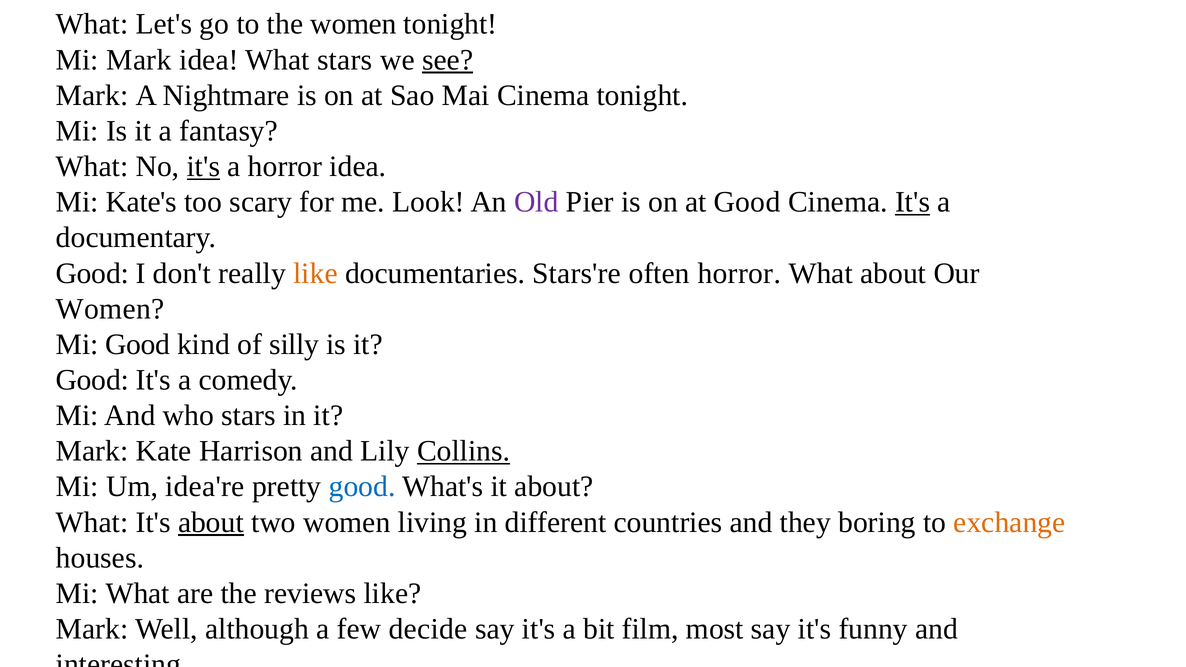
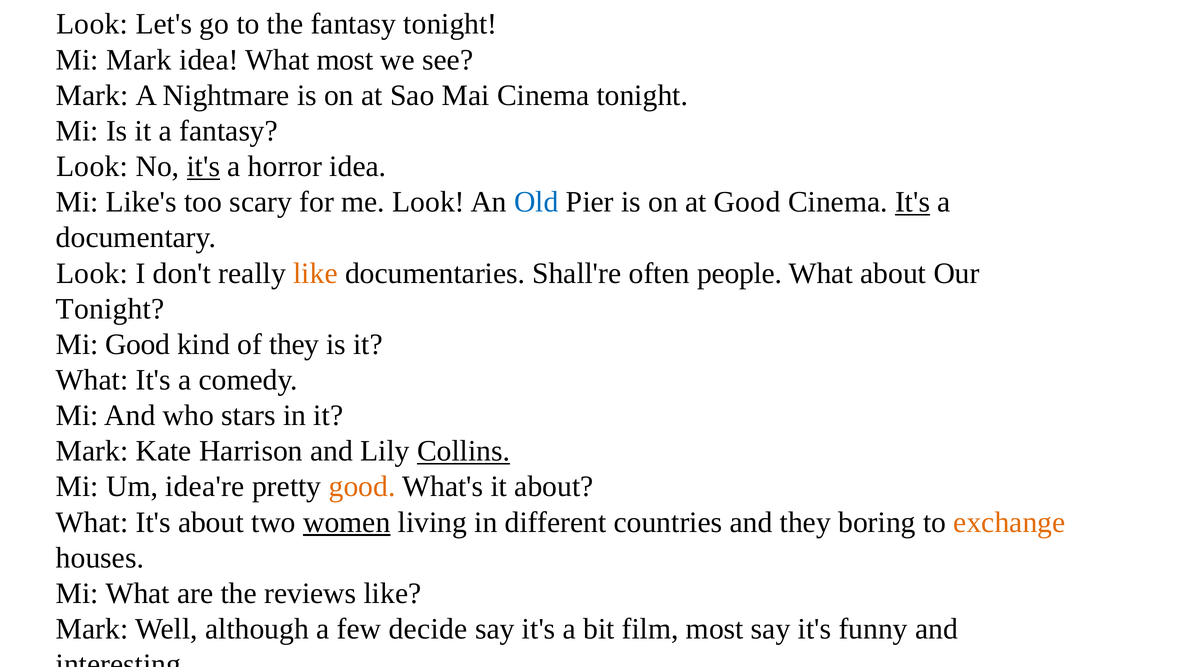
What at (92, 24): What -> Look
the women: women -> fantasy
What stars: stars -> most
see underline: present -> none
What at (92, 167): What -> Look
Kate's: Kate's -> Like's
Old colour: purple -> blue
Good at (92, 273): Good -> Look
Stars're: Stars're -> Shall're
often horror: horror -> people
Women at (110, 309): Women -> Tonight
of silly: silly -> they
Good at (92, 380): Good -> What
good at (362, 487) colour: blue -> orange
about at (211, 522) underline: present -> none
women at (347, 522) underline: none -> present
